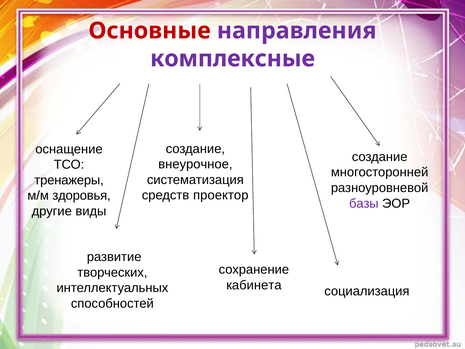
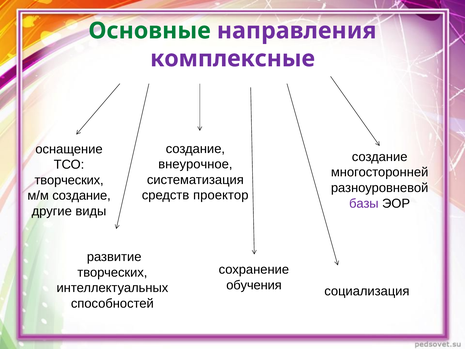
Основные colour: red -> green
тренажеры at (69, 180): тренажеры -> творческих
м/м здоровья: здоровья -> создание
кабинета: кабинета -> обучения
